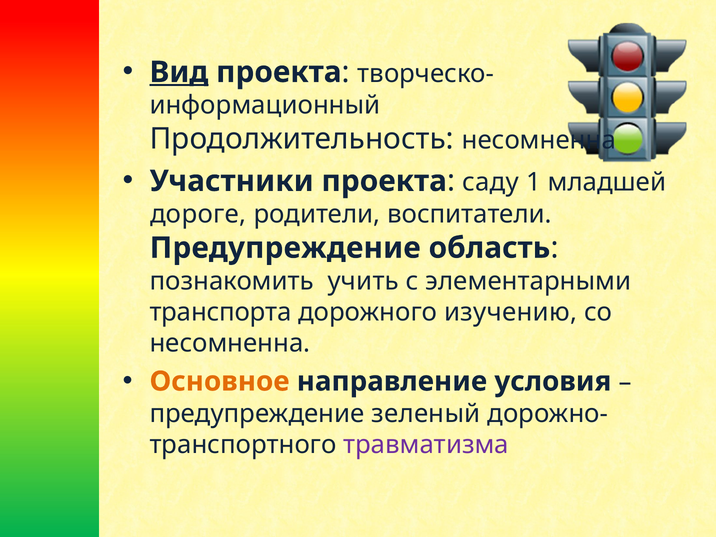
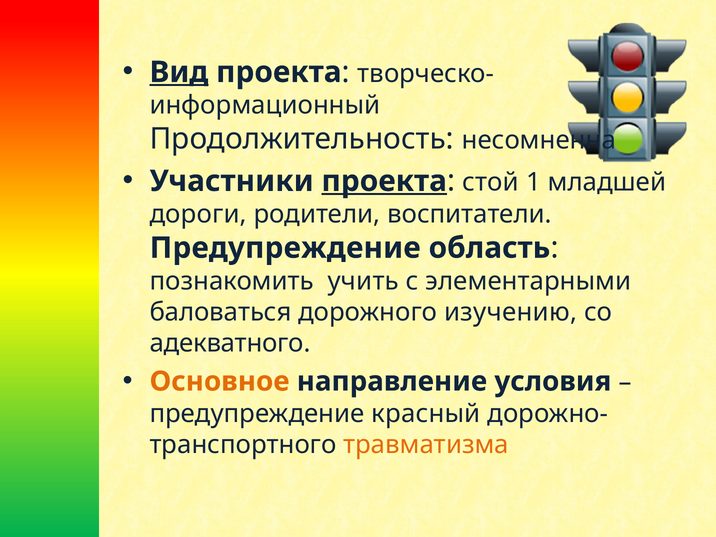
проекта at (384, 181) underline: none -> present
саду: саду -> стой
дороге: дороге -> дороги
транспорта: транспорта -> баловаться
несомненна at (230, 343): несомненна -> адекватного
зеленый: зеленый -> красный
травматизма colour: purple -> orange
